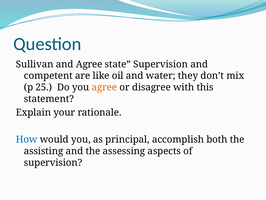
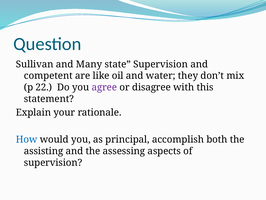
and Agree: Agree -> Many
25: 25 -> 22
agree at (104, 87) colour: orange -> purple
